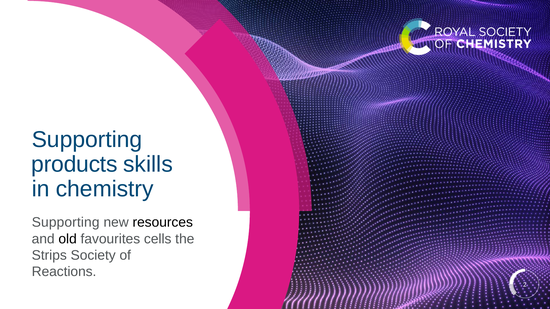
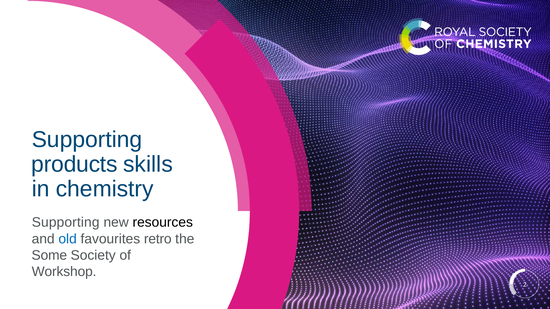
old colour: black -> blue
cells: cells -> retro
Strips: Strips -> Some
Reactions: Reactions -> Workshop
